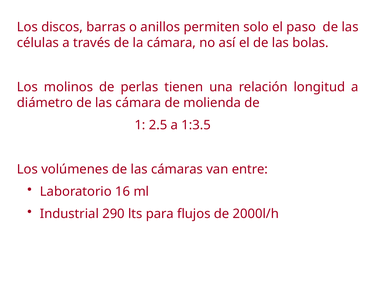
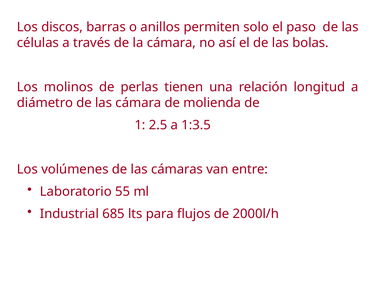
16: 16 -> 55
290: 290 -> 685
